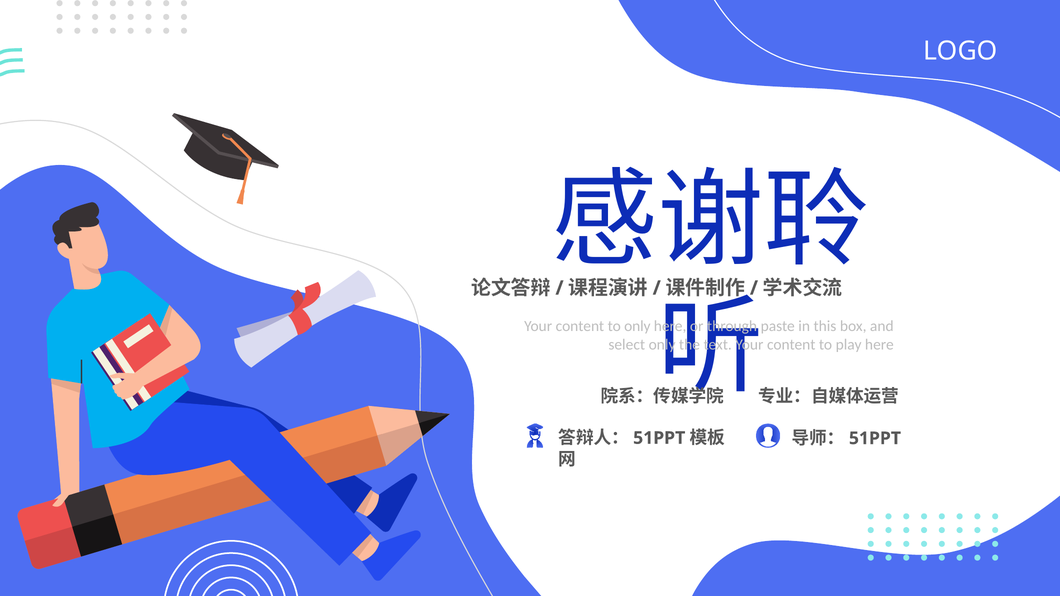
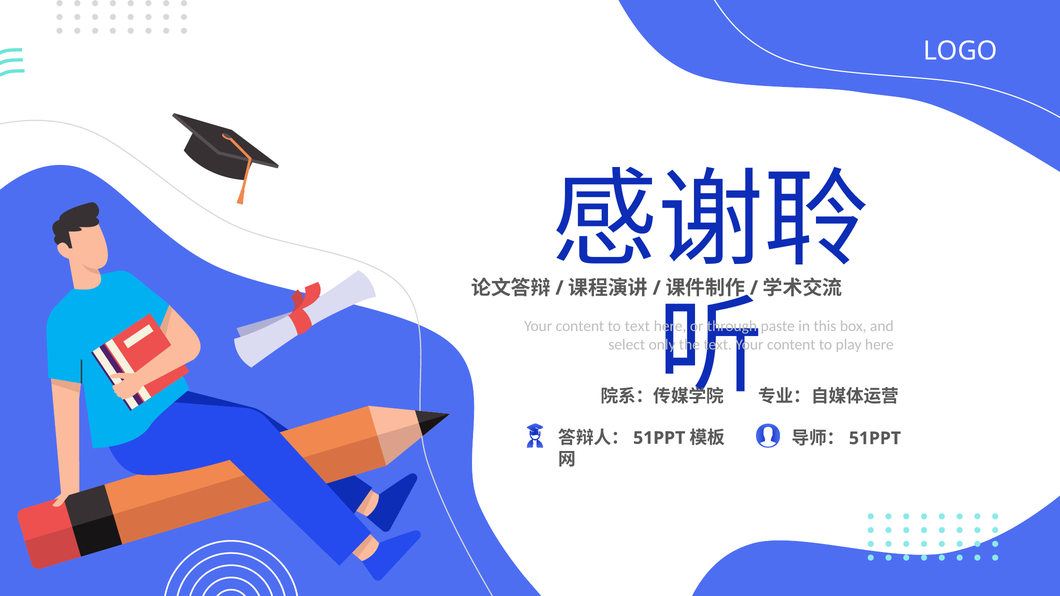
to only: only -> text
